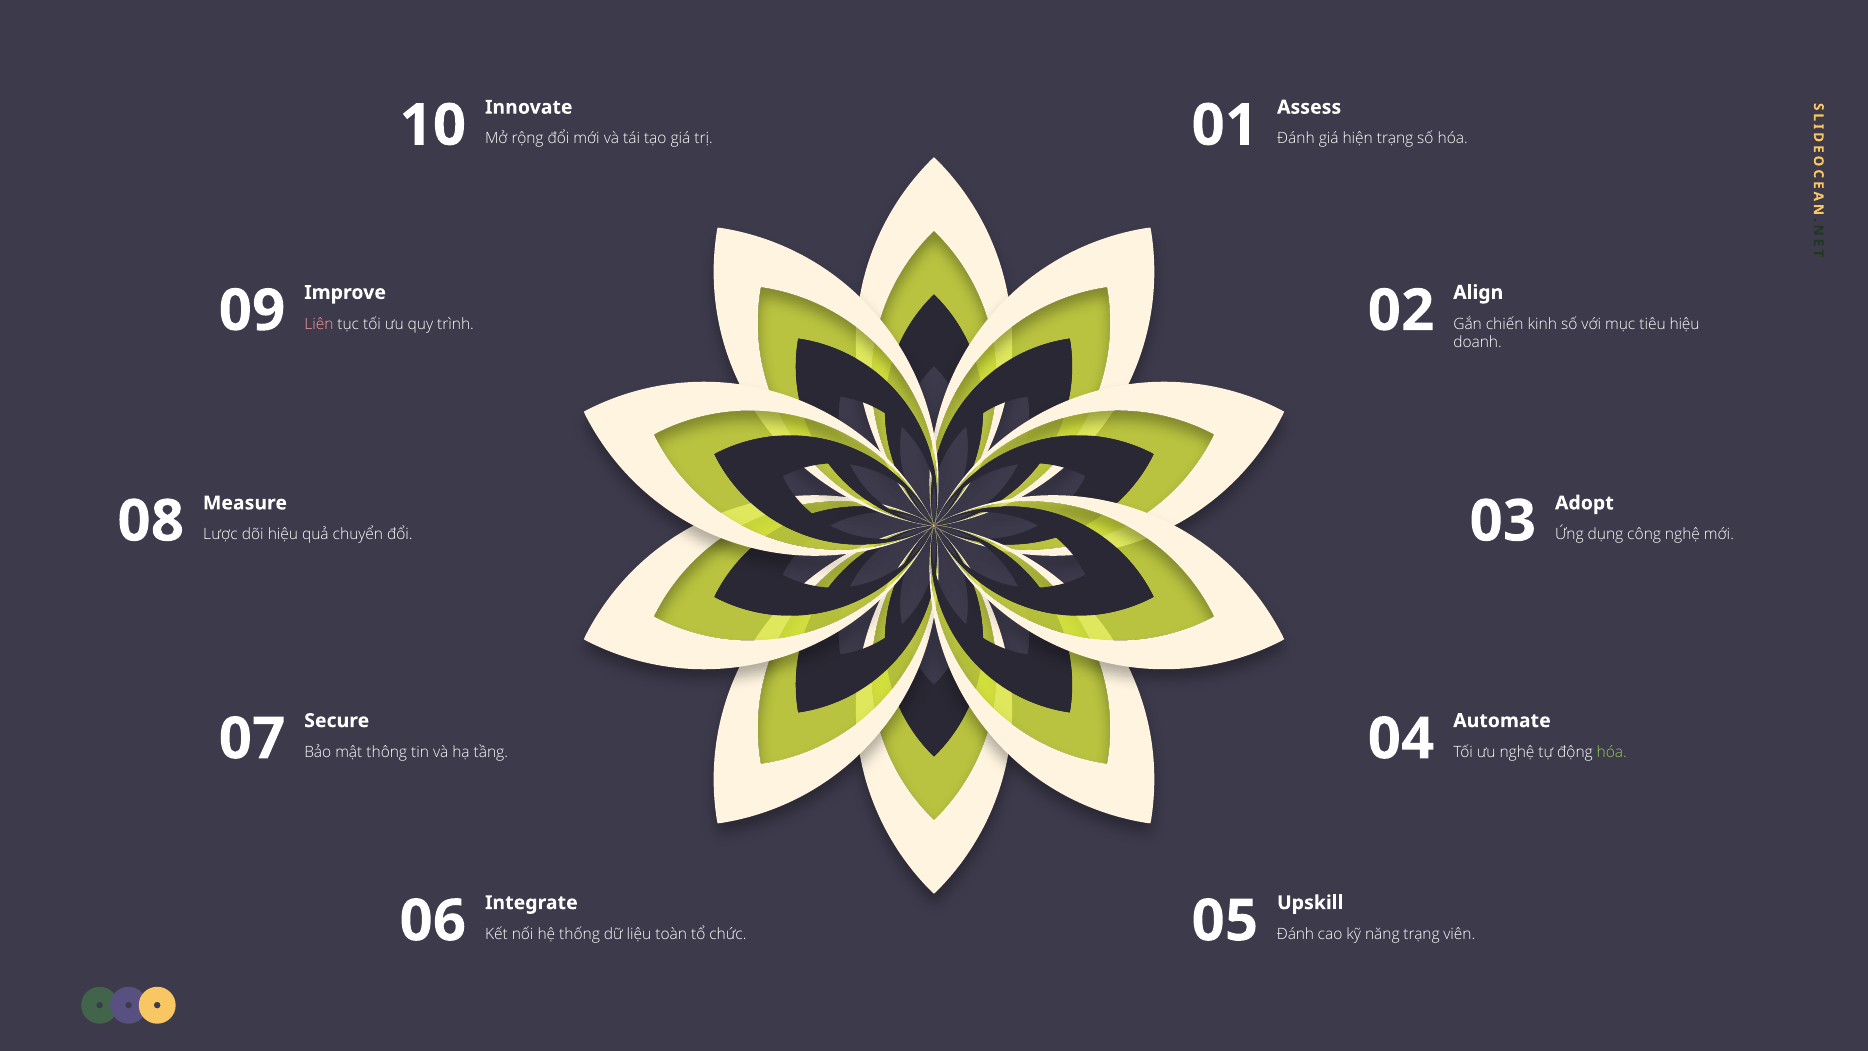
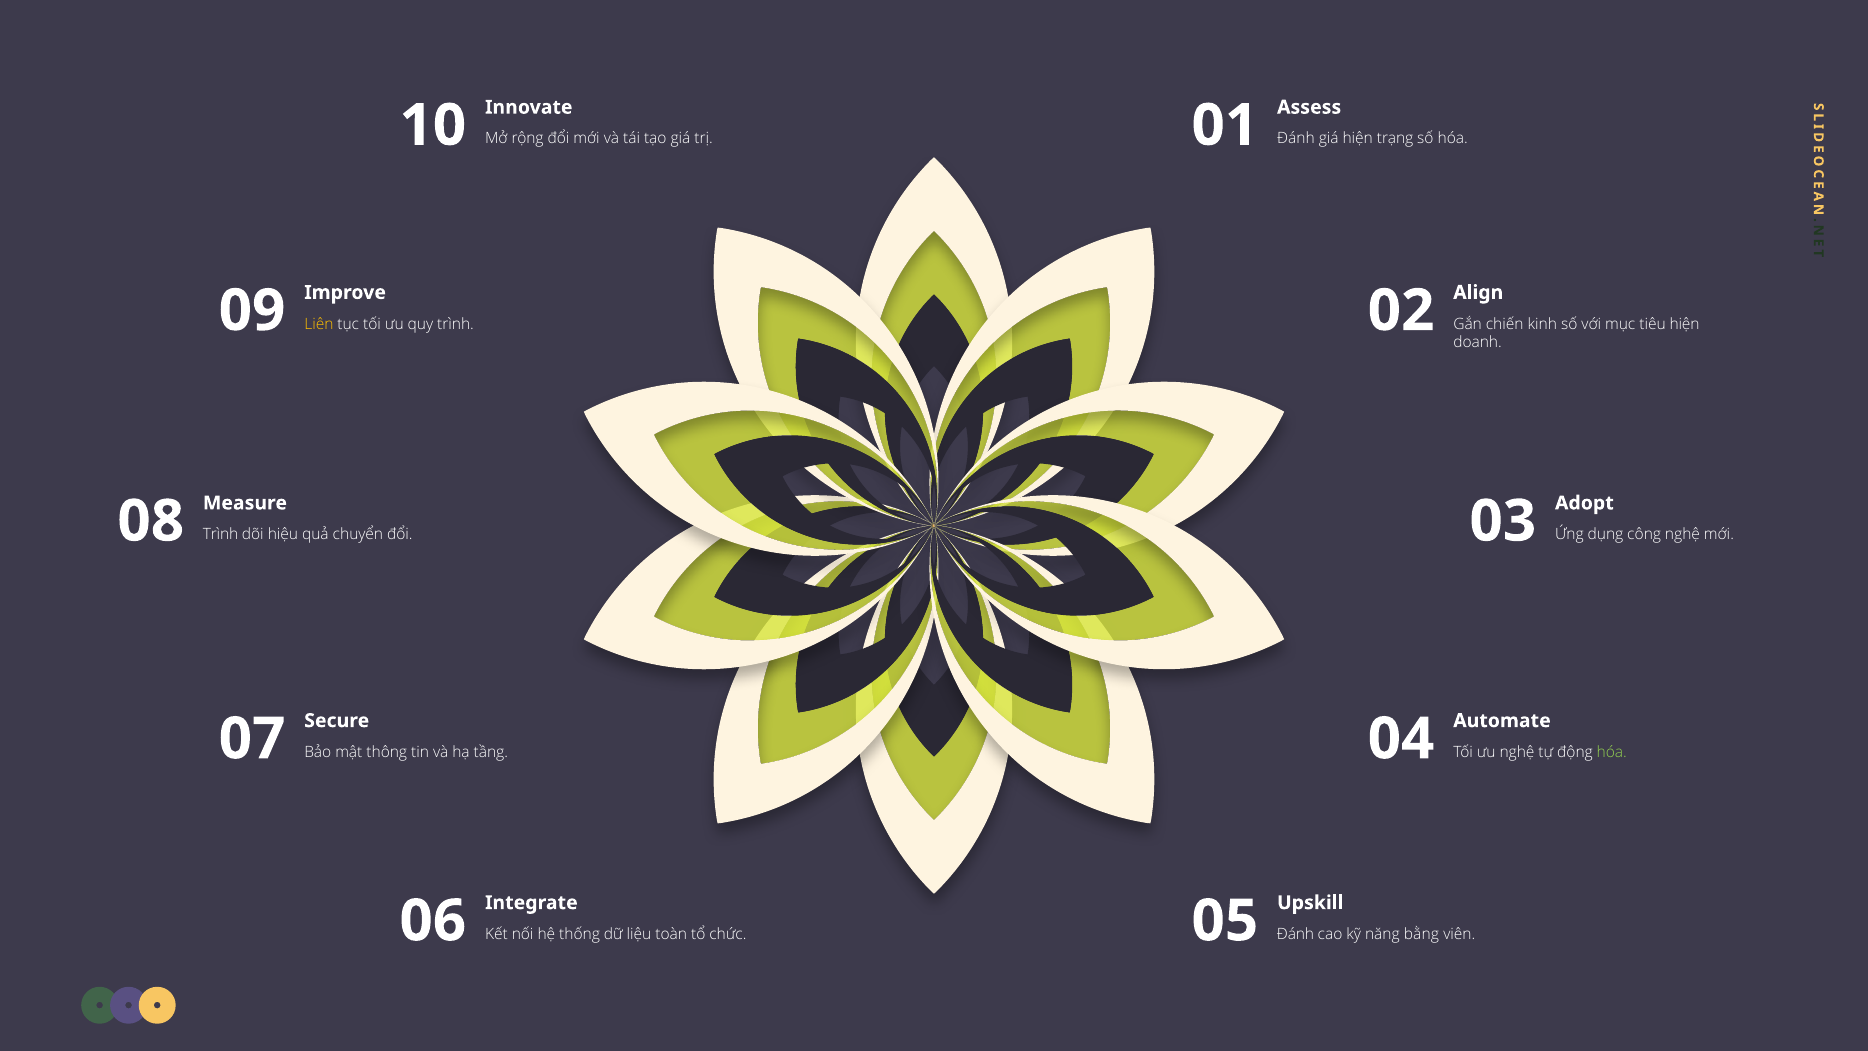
Liên colour: pink -> yellow
tiêu hiệu: hiệu -> hiện
Lược at (220, 534): Lược -> Trình
năng trạng: trạng -> bằng
